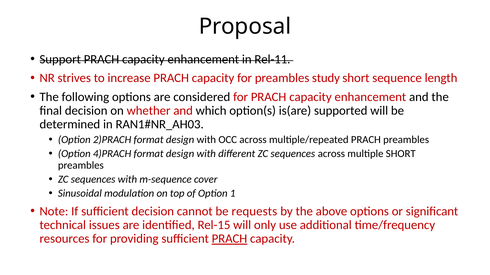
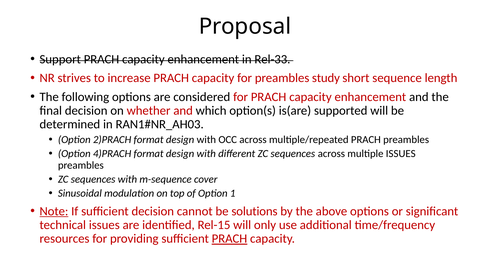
Rel-11: Rel-11 -> Rel-33
multiple SHORT: SHORT -> ISSUES
Note underline: none -> present
requests: requests -> solutions
